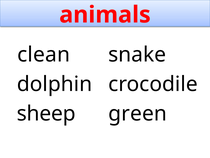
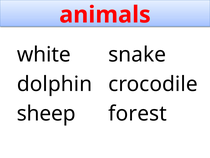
clean: clean -> white
green: green -> forest
